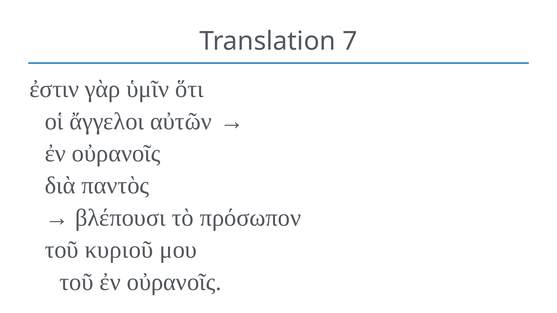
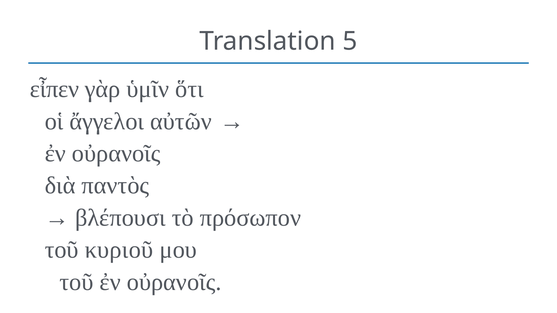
7: 7 -> 5
ἐστιν: ἐστιν -> εἶπεν
